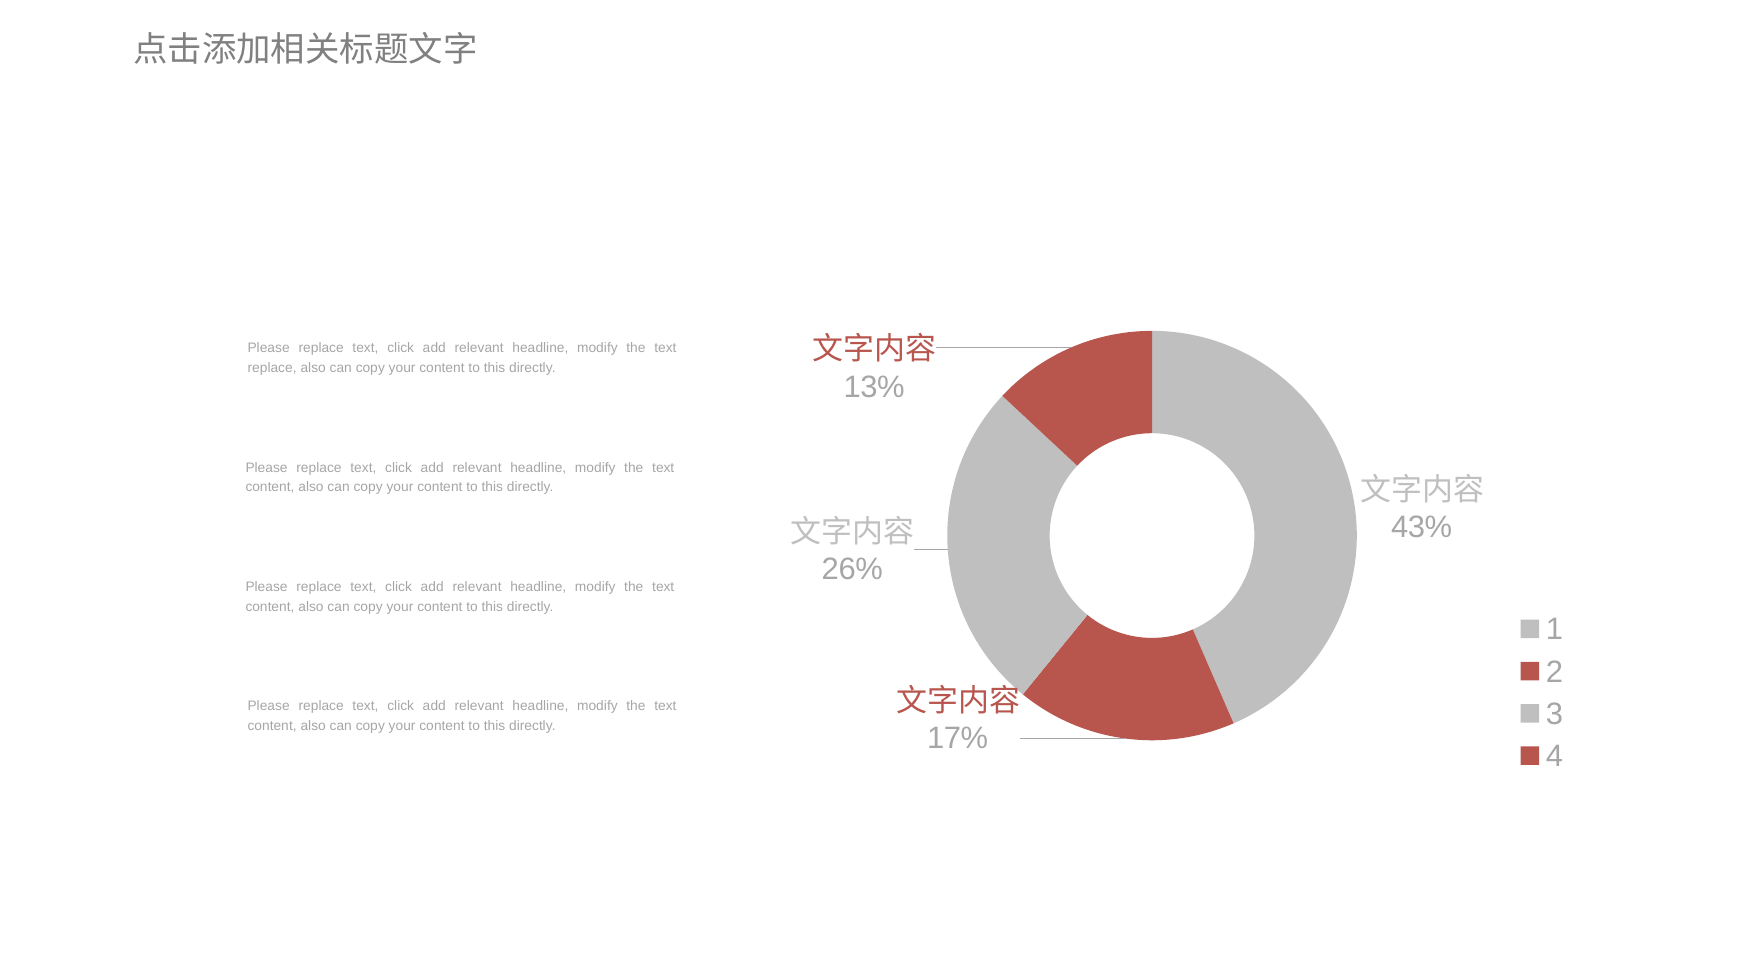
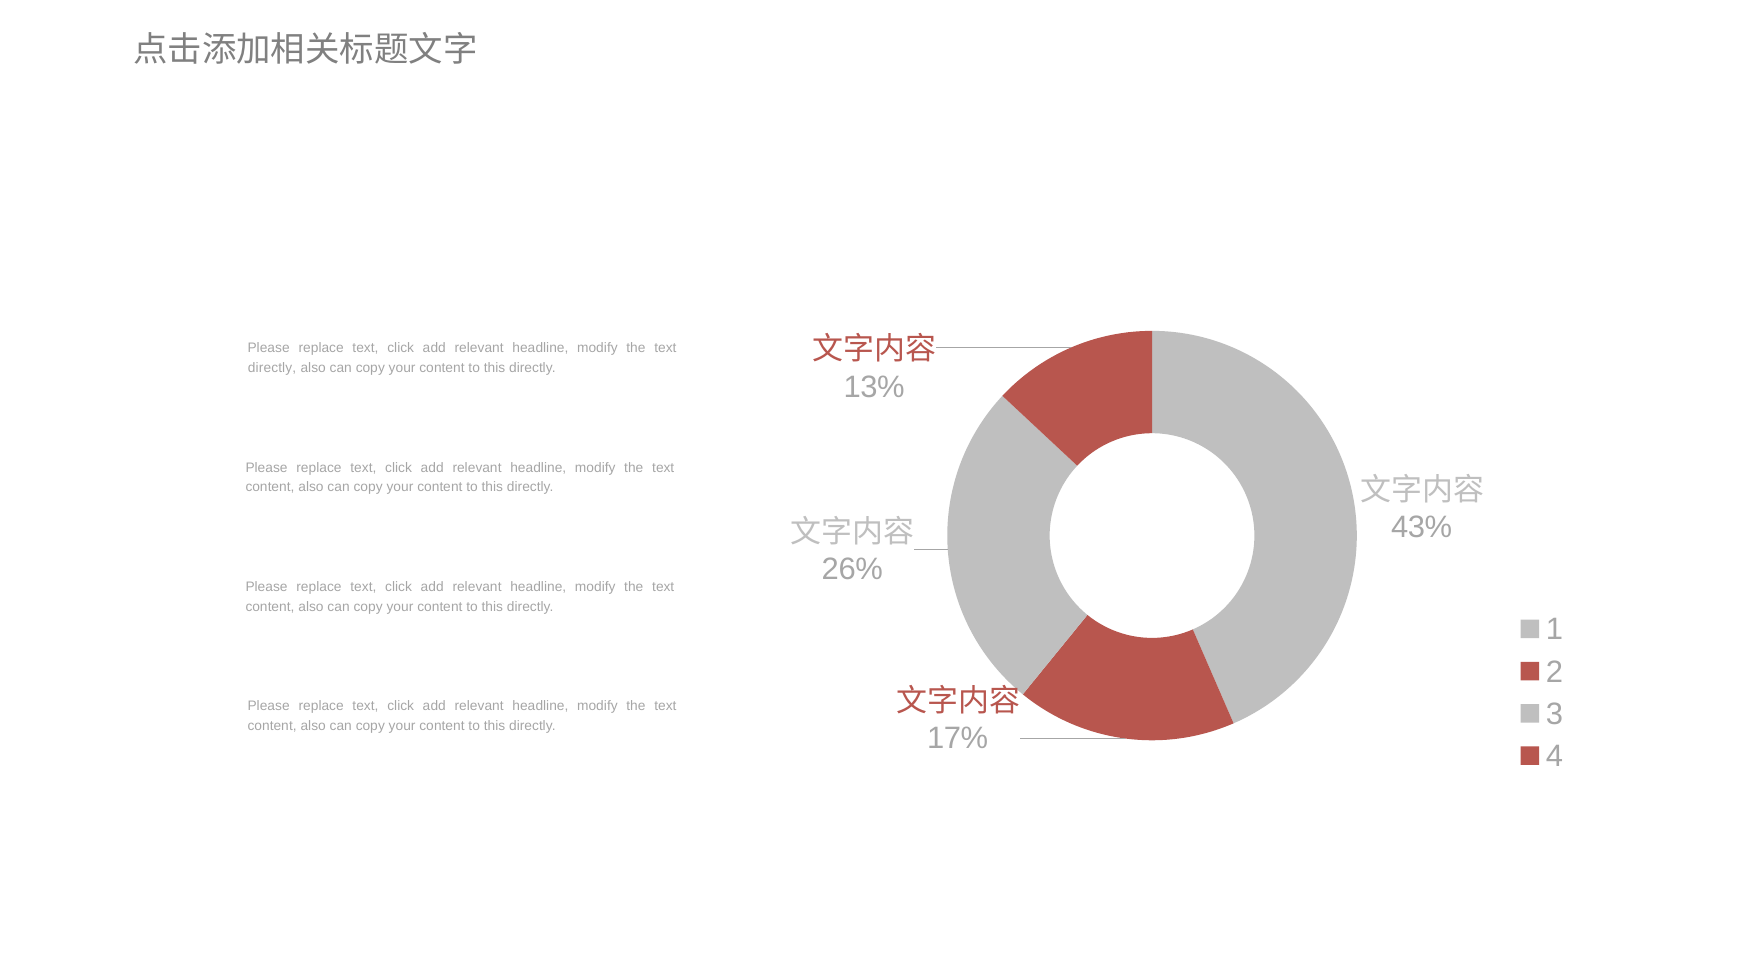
replace at (272, 368): replace -> directly
